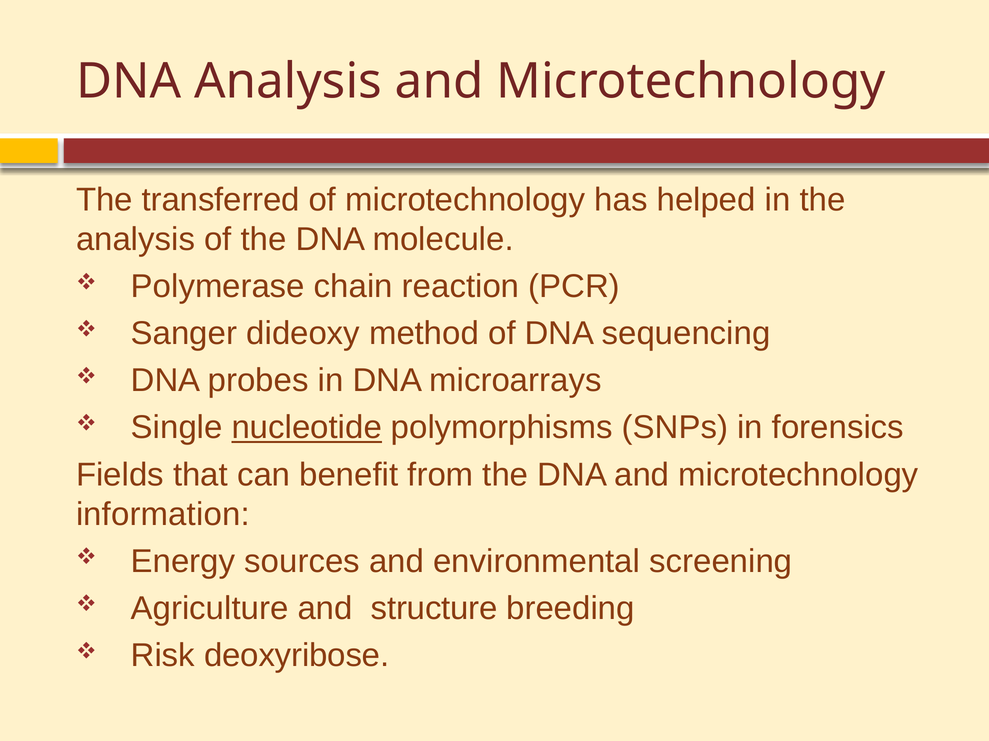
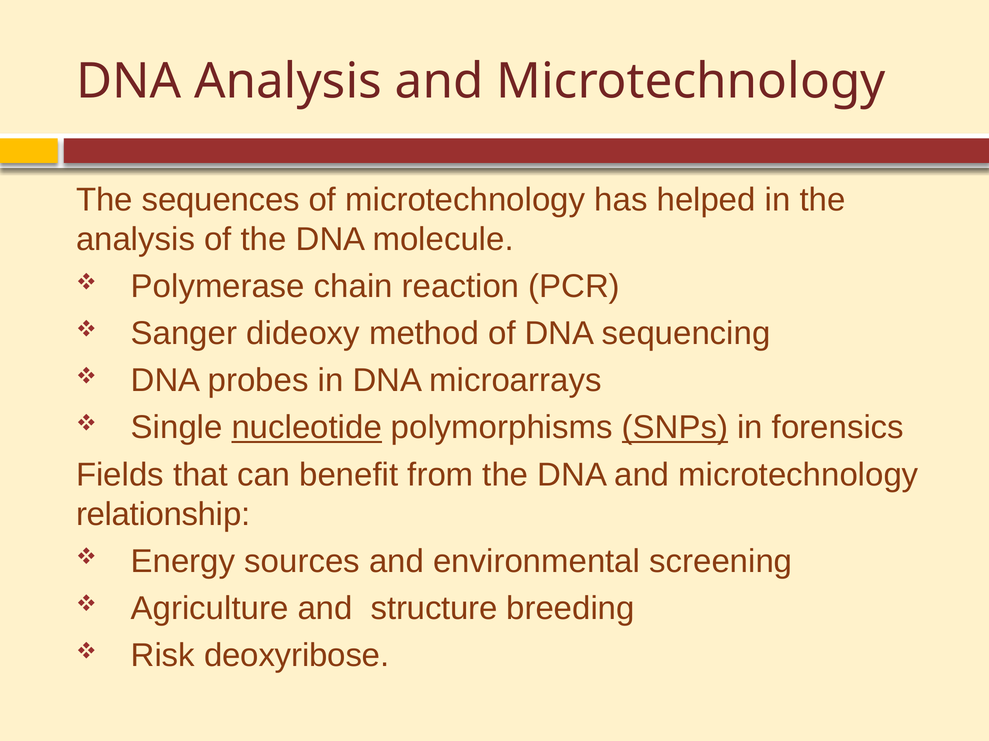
transferred: transferred -> sequences
SNPs underline: none -> present
information: information -> relationship
